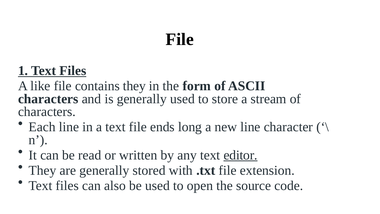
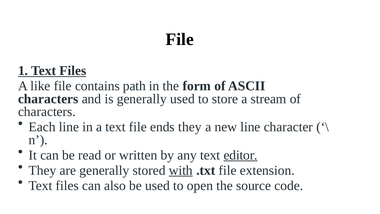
contains they: they -> path
ends long: long -> they
with underline: none -> present
